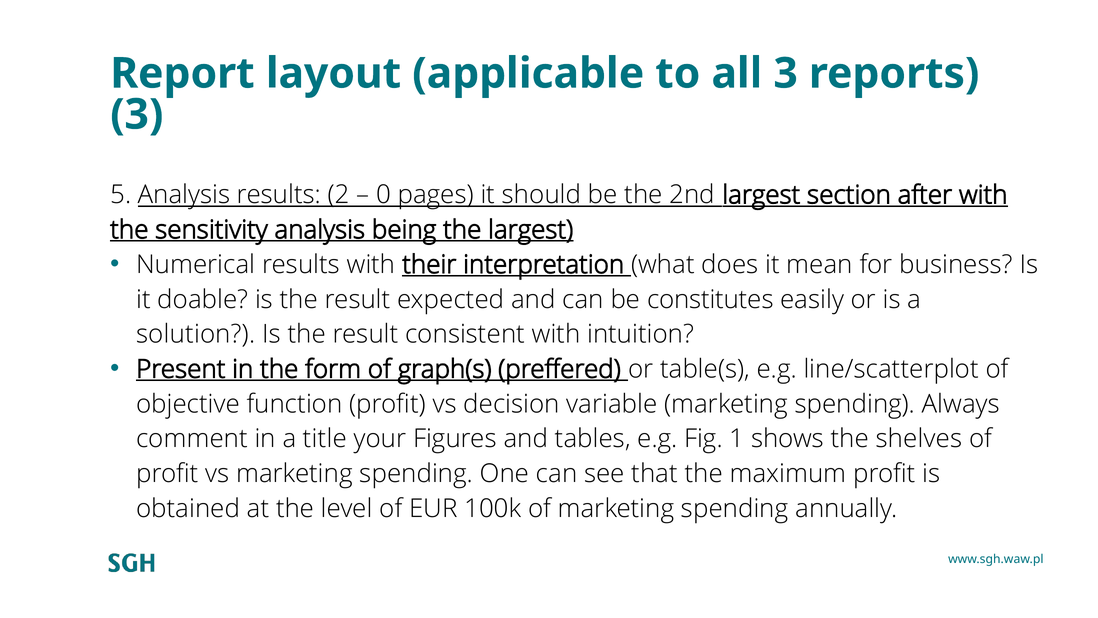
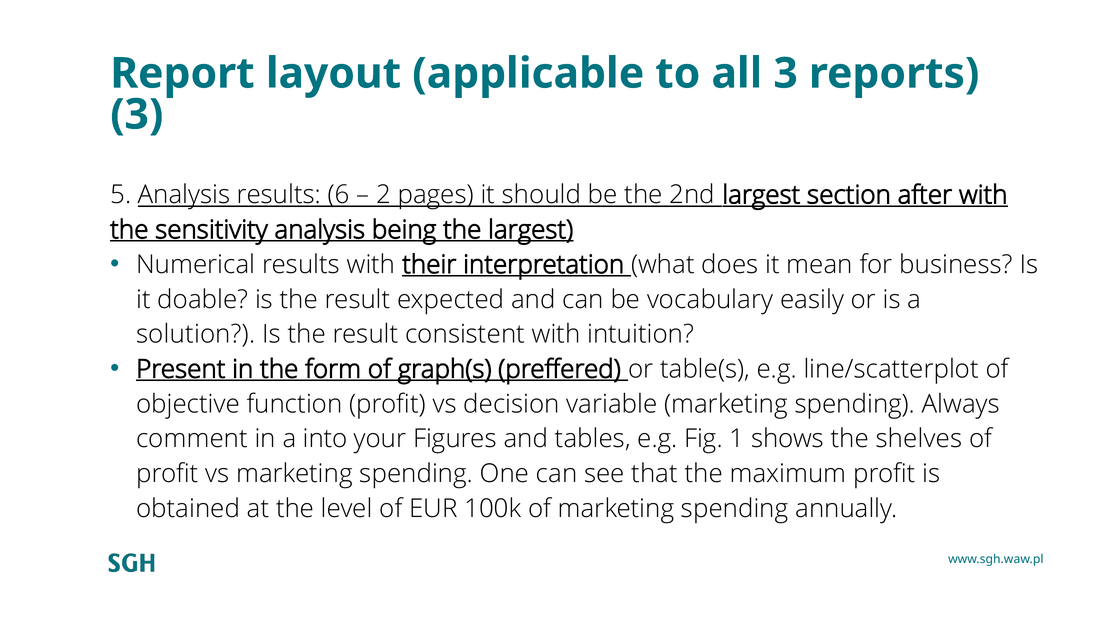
2: 2 -> 6
0: 0 -> 2
constitutes: constitutes -> vocabulary
title: title -> into
